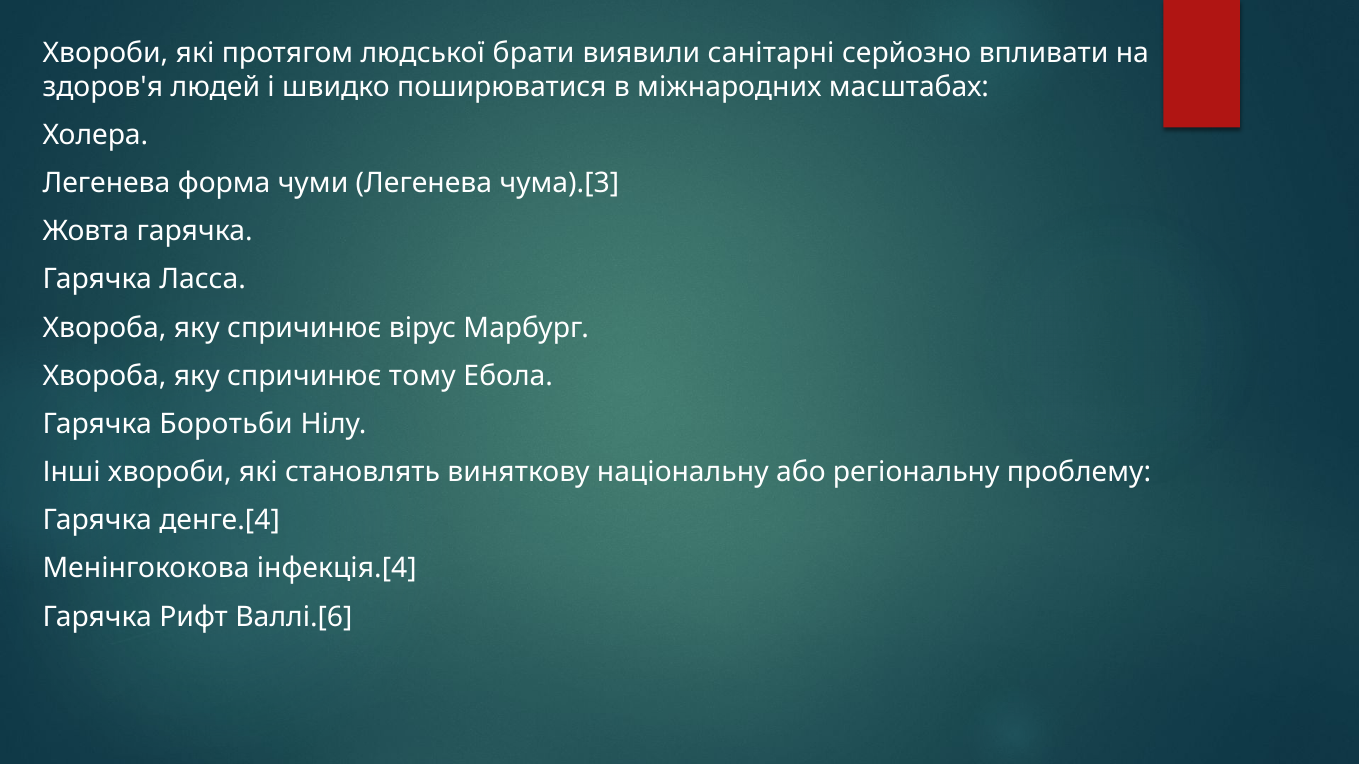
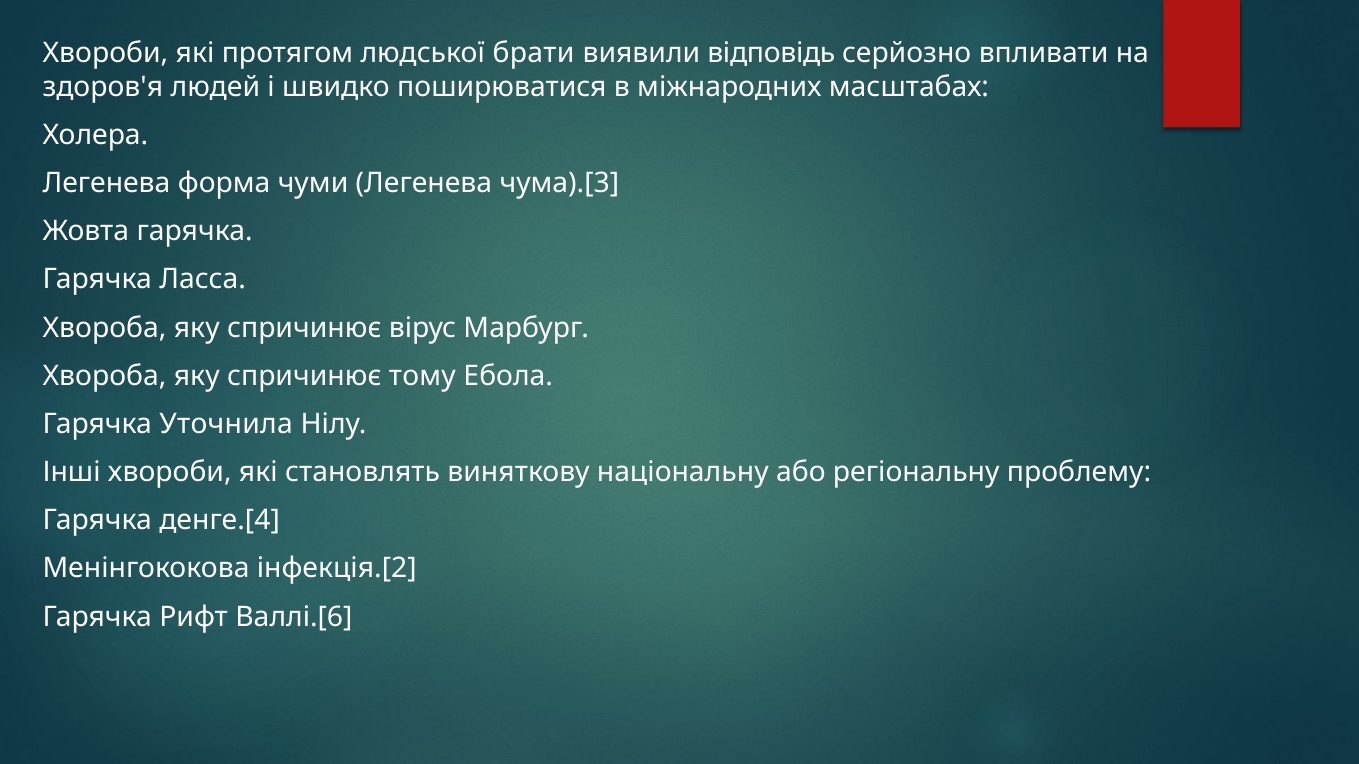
санітарні: санітарні -> відповідь
Боротьби: Боротьби -> Уточнила
інфекція.[4: інфекція.[4 -> інфекція.[2
